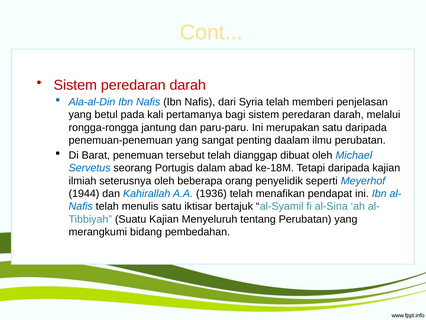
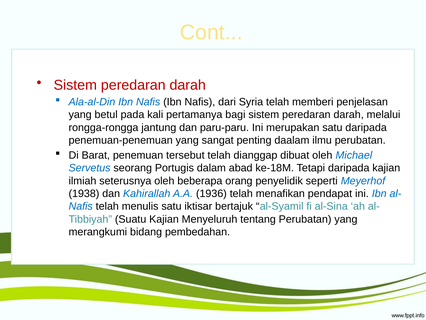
1944: 1944 -> 1938
